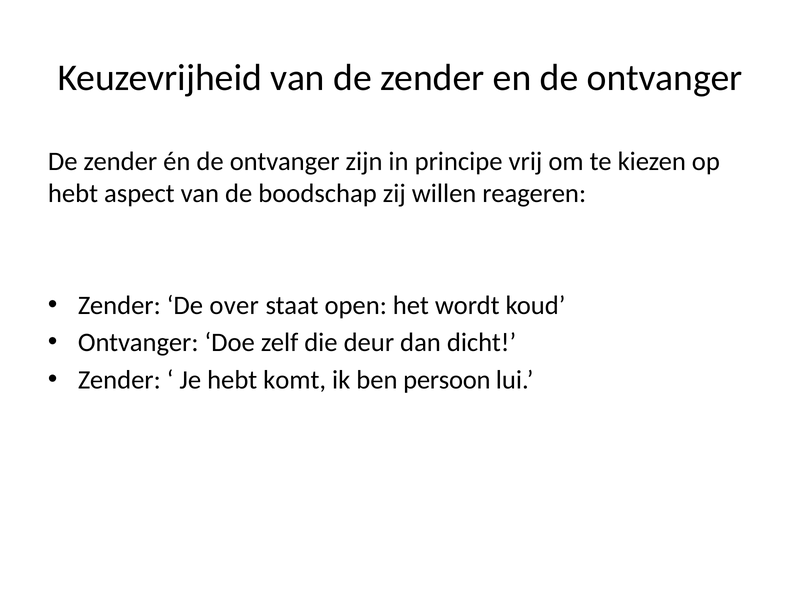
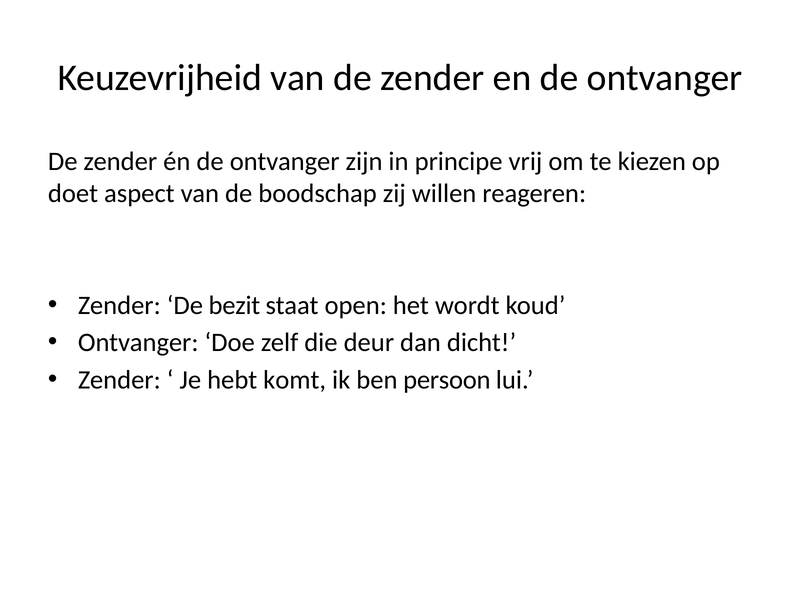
hebt at (73, 194): hebt -> doet
over: over -> bezit
